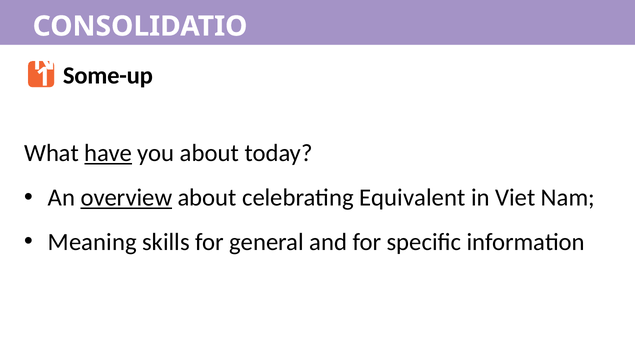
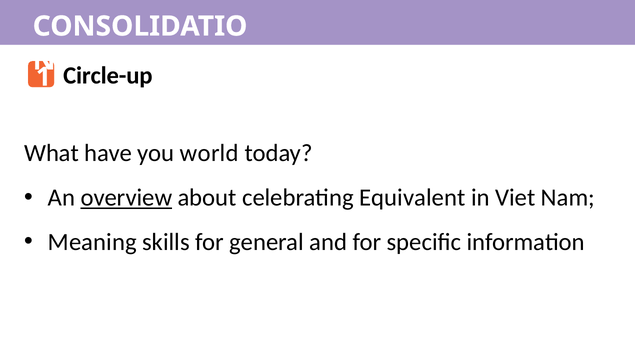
Some-up: Some-up -> Circle-up
have underline: present -> none
you about: about -> world
